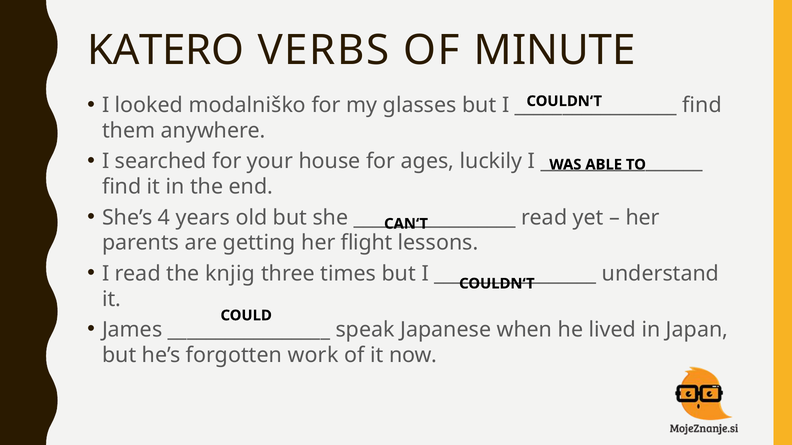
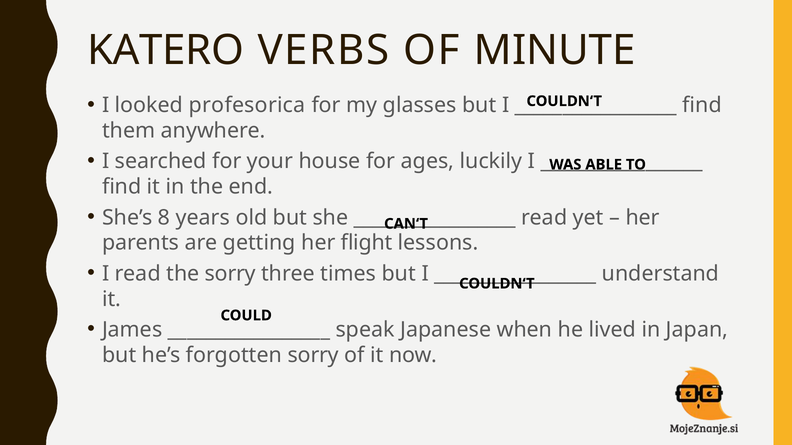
modalniško: modalniško -> profesorica
4: 4 -> 8
the knjig: knjig -> sorry
forgotten work: work -> sorry
